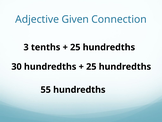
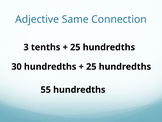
Given: Given -> Same
